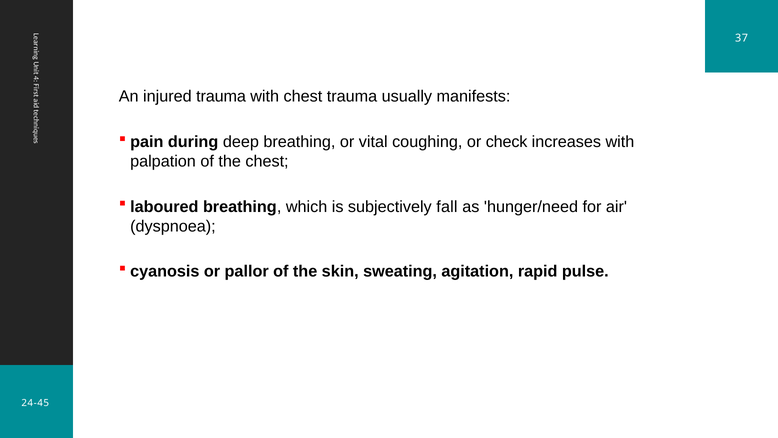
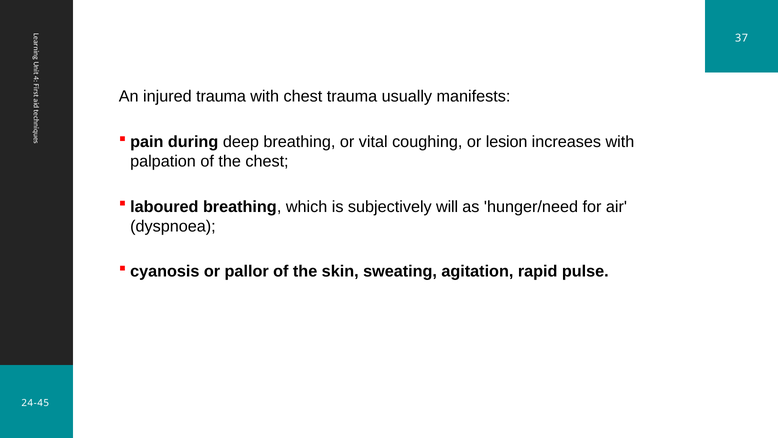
check: check -> lesion
fall: fall -> will
